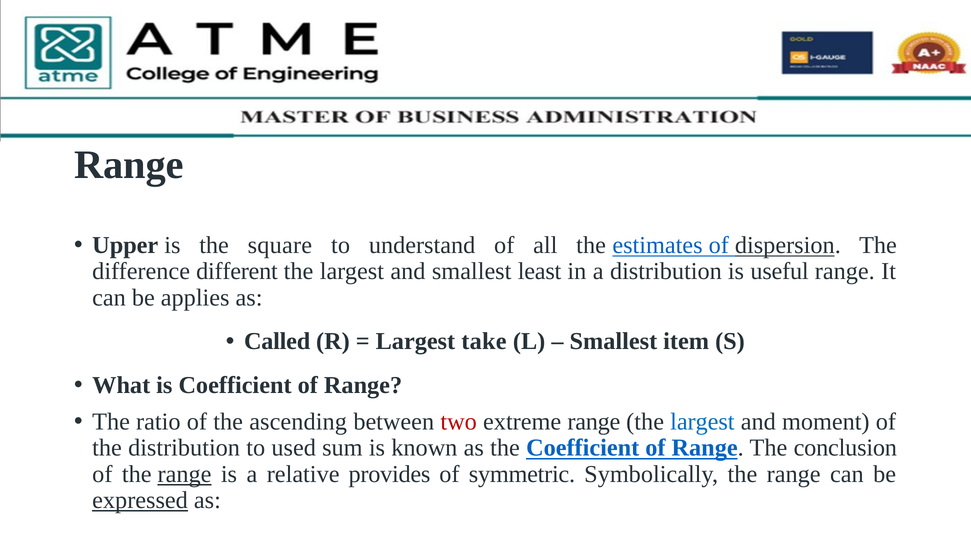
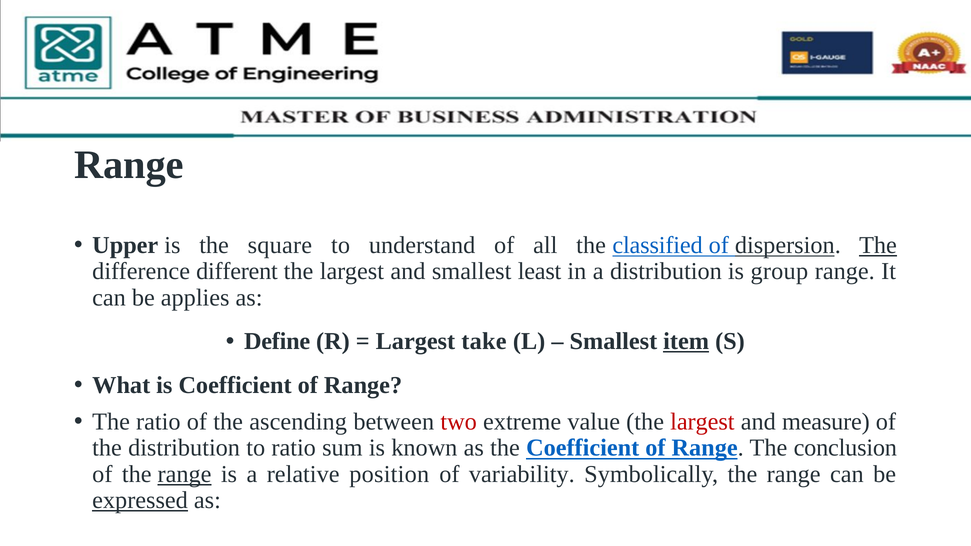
estimates: estimates -> classified
The at (878, 245) underline: none -> present
useful: useful -> group
Called: Called -> Define
item underline: none -> present
extreme range: range -> value
largest at (702, 422) colour: blue -> red
moment: moment -> measure
to used: used -> ratio
provides: provides -> position
symmetric: symmetric -> variability
